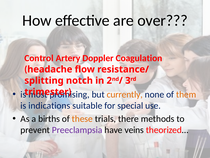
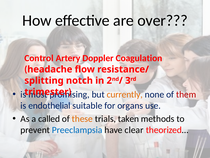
them colour: orange -> red
indications: indications -> endothelial
special: special -> organs
births: births -> called
there: there -> taken
Preeclampsia colour: purple -> blue
veins: veins -> clear
